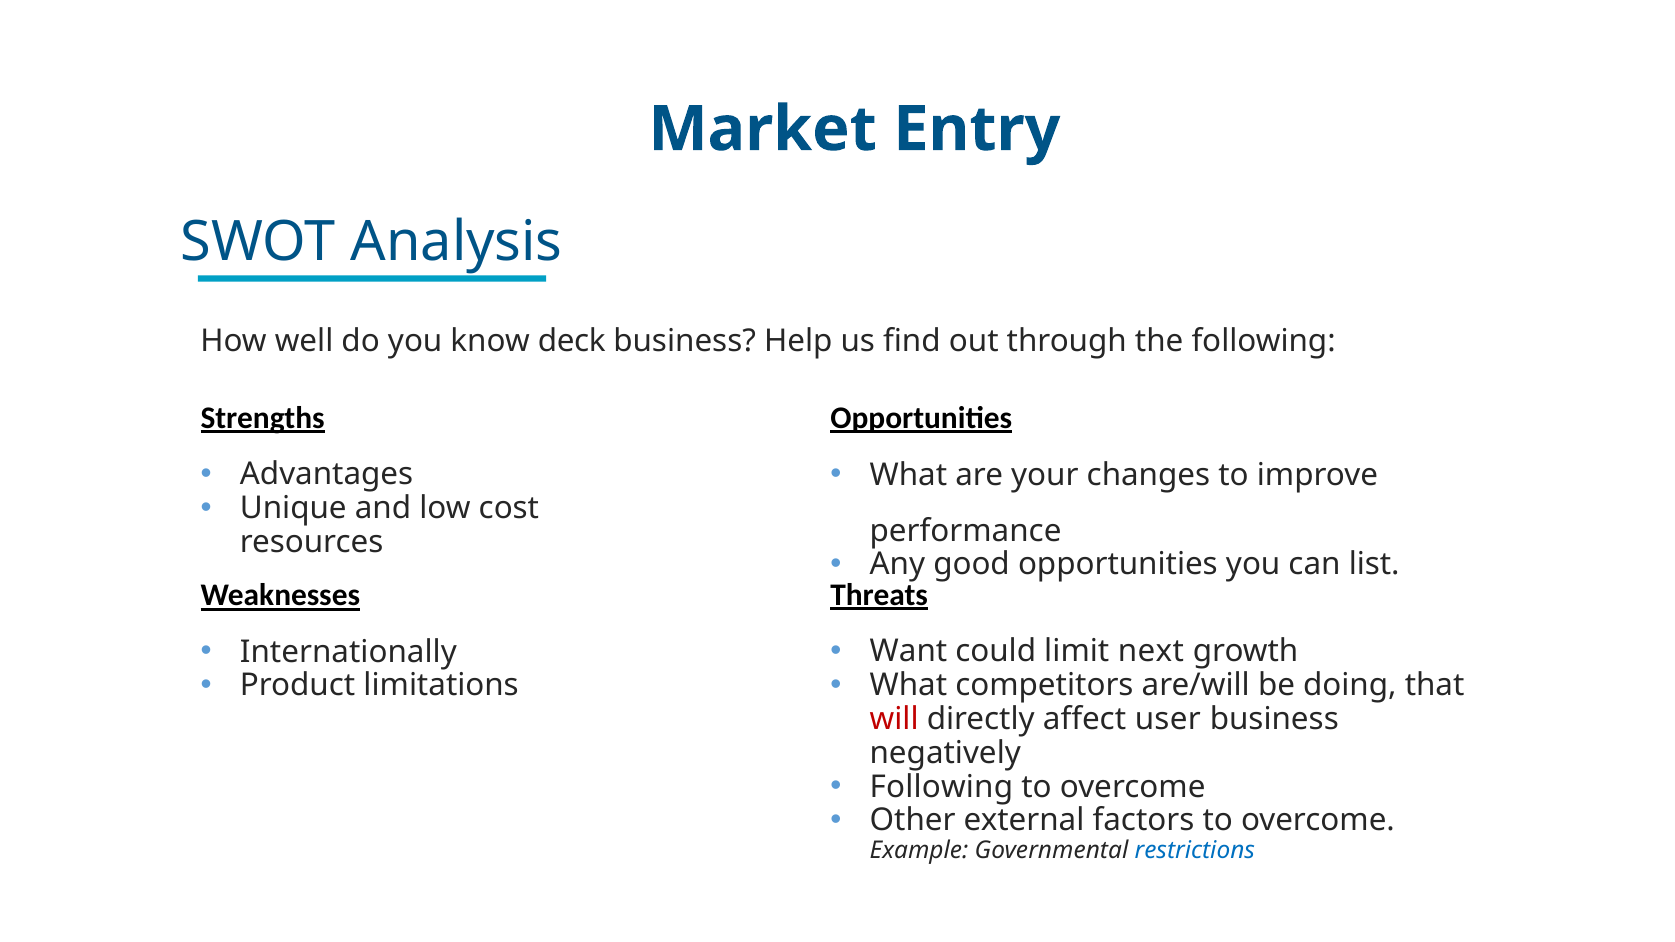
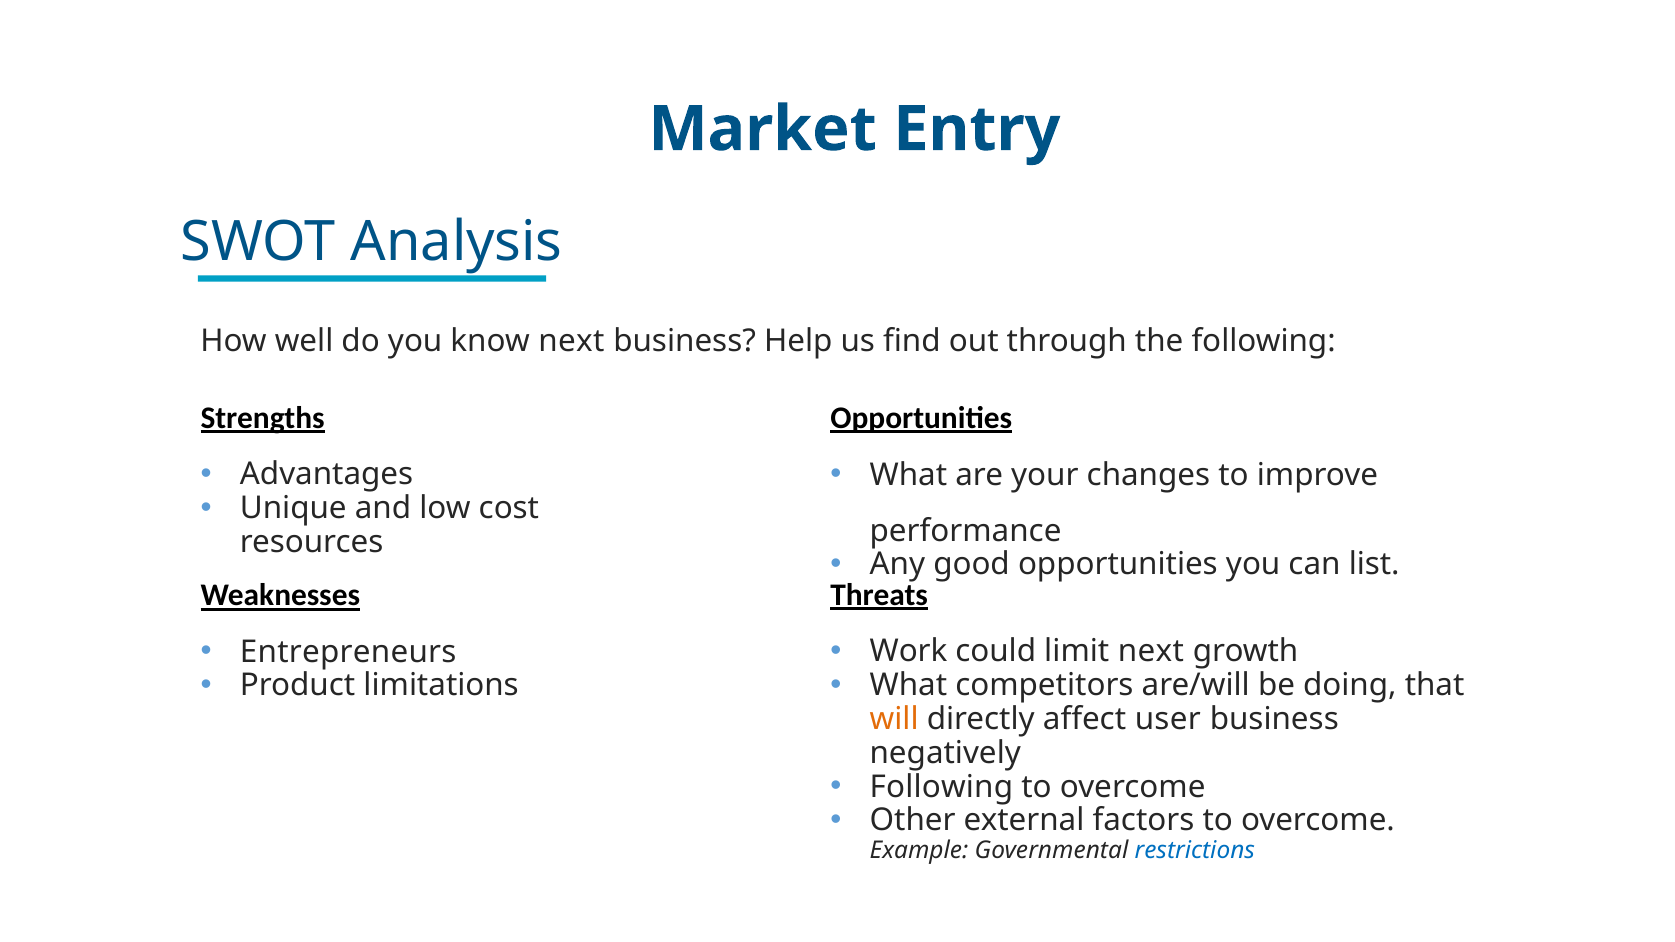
know deck: deck -> next
Want: Want -> Work
Internationally: Internationally -> Entrepreneurs
will colour: red -> orange
